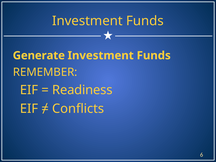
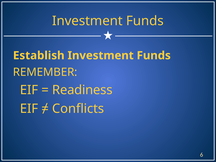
Generate: Generate -> Establish
